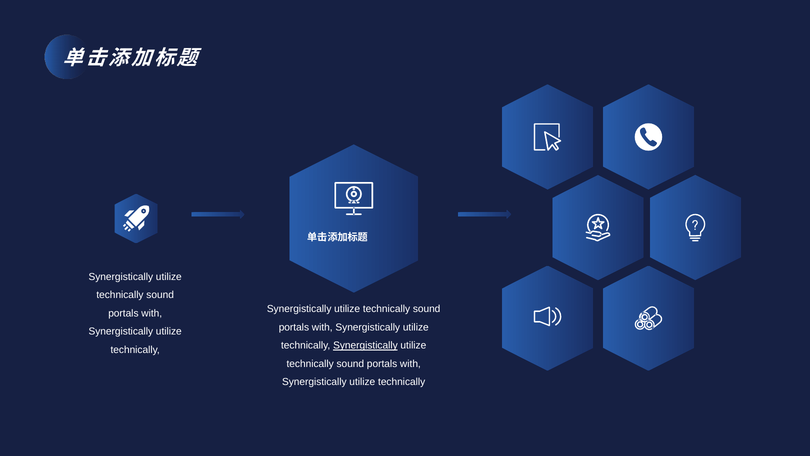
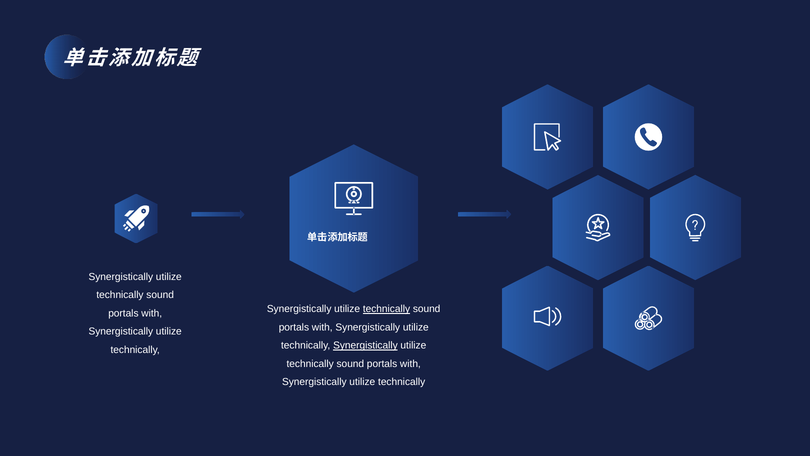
technically at (386, 309) underline: none -> present
